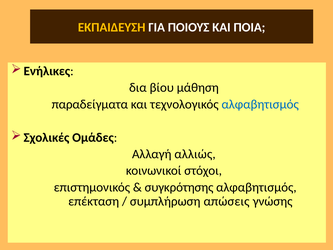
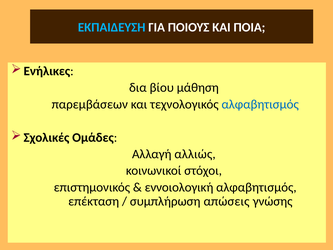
ΕΚΠΑΙΔΕΥΣΗ colour: yellow -> light blue
παραδείγματα: παραδείγματα -> παρεμβάσεων
συγκρότησης: συγκρότησης -> εννοιολογική
